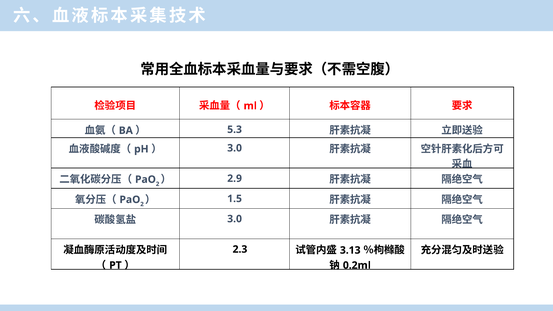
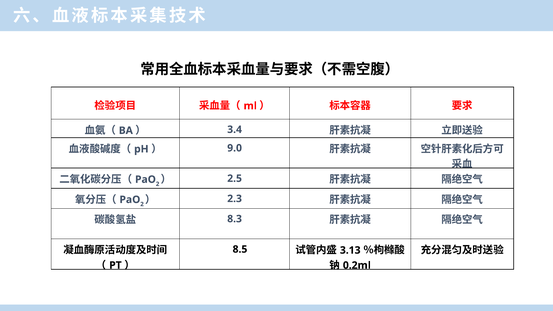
5.3: 5.3 -> 3.4
3.0 at (235, 148): 3.0 -> 9.0
2.9: 2.9 -> 2.5
1.5: 1.5 -> 2.3
3.0 at (235, 219): 3.0 -> 8.3
2.3: 2.3 -> 8.5
